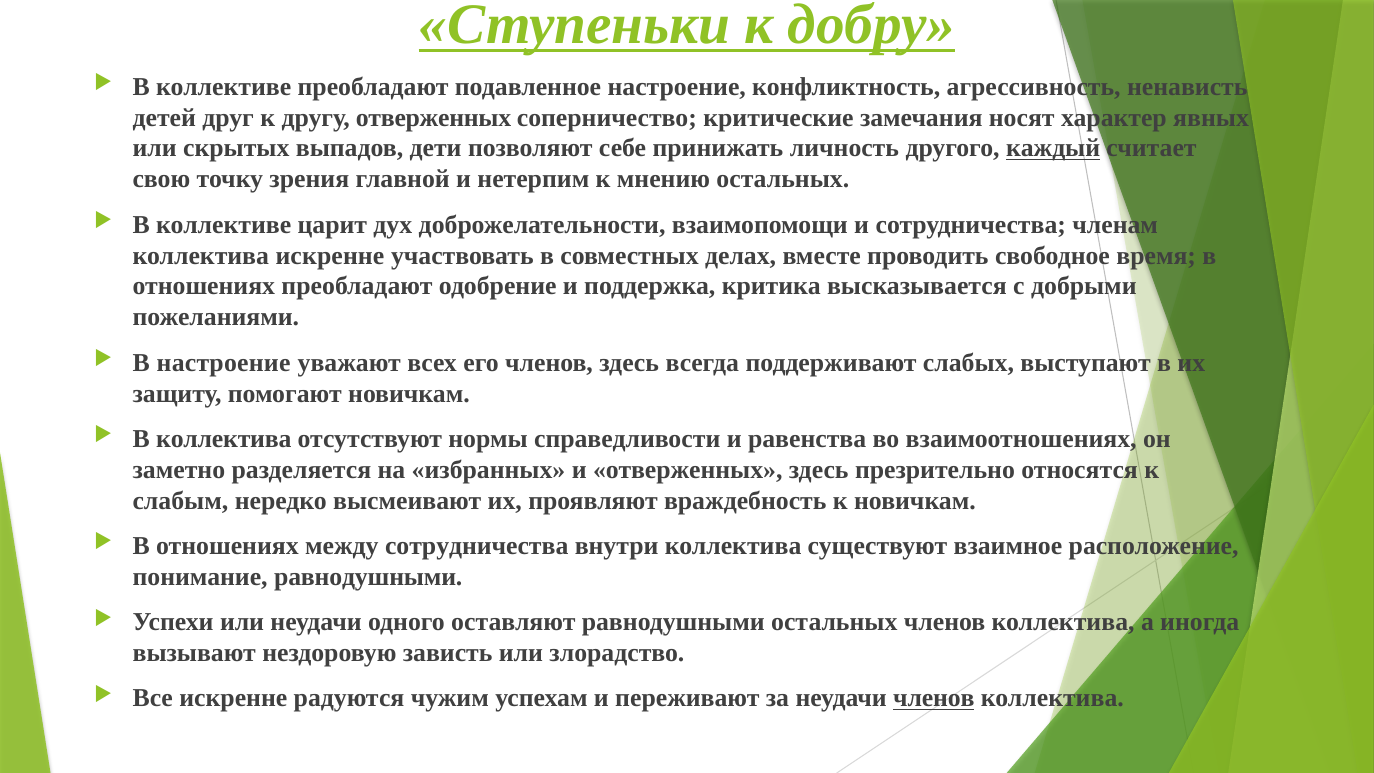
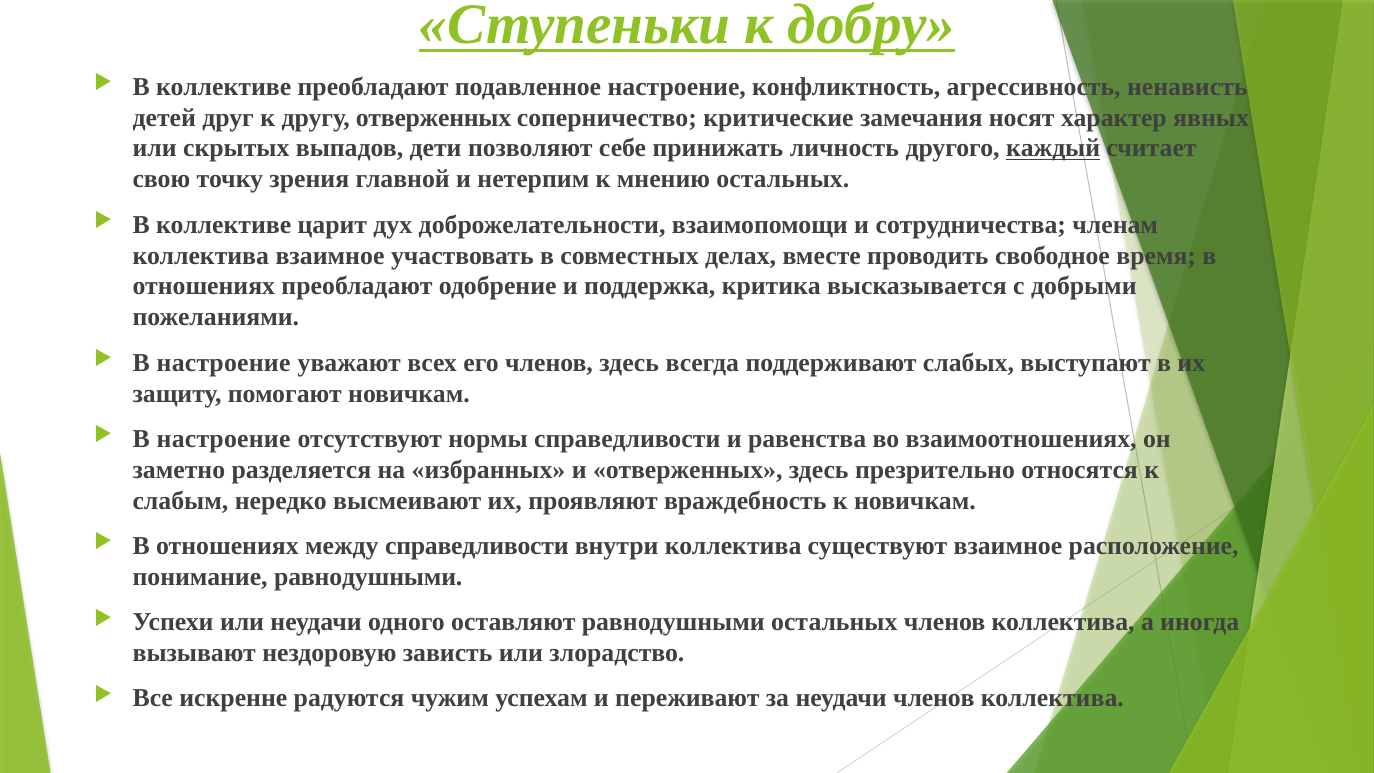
коллектива искренне: искренне -> взаимное
коллектива at (224, 439): коллектива -> настроение
между сотрудничества: сотрудничества -> справедливости
членов at (934, 698) underline: present -> none
